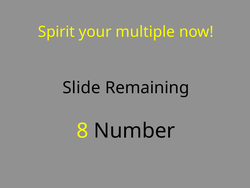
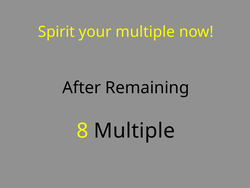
Slide: Slide -> After
8 Number: Number -> Multiple
